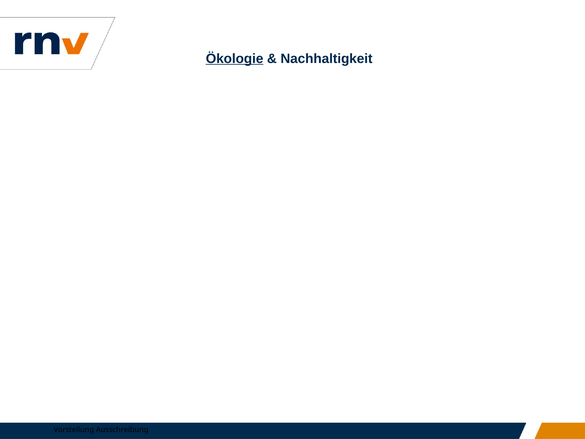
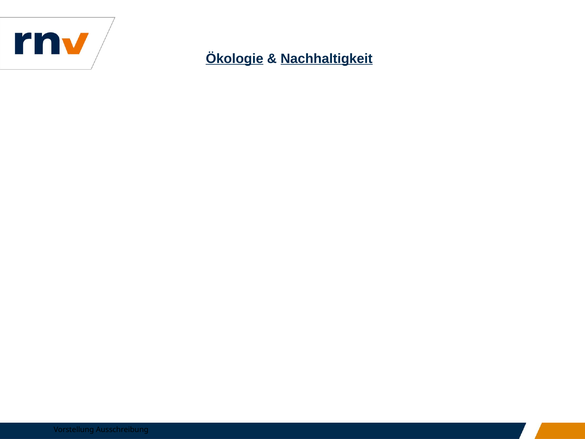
Nachhaltigkeit underline: none -> present
